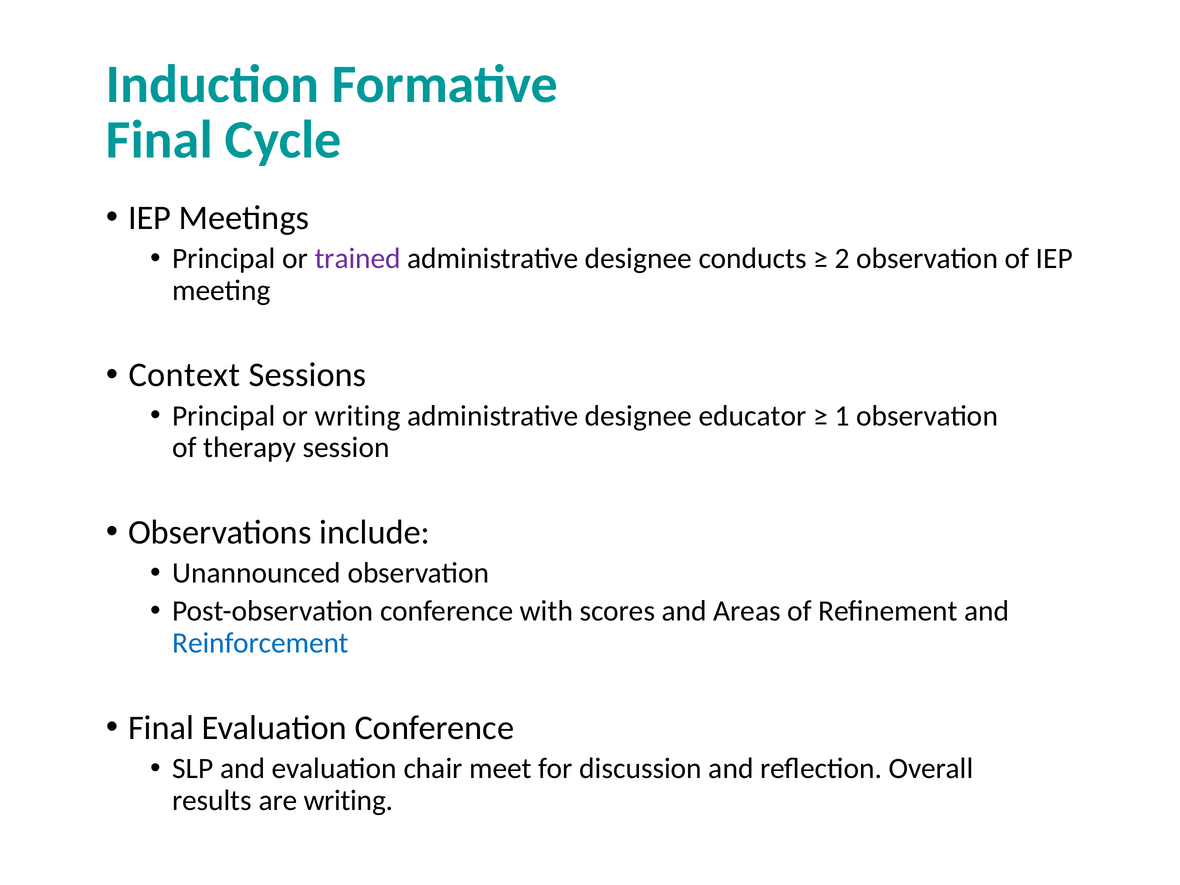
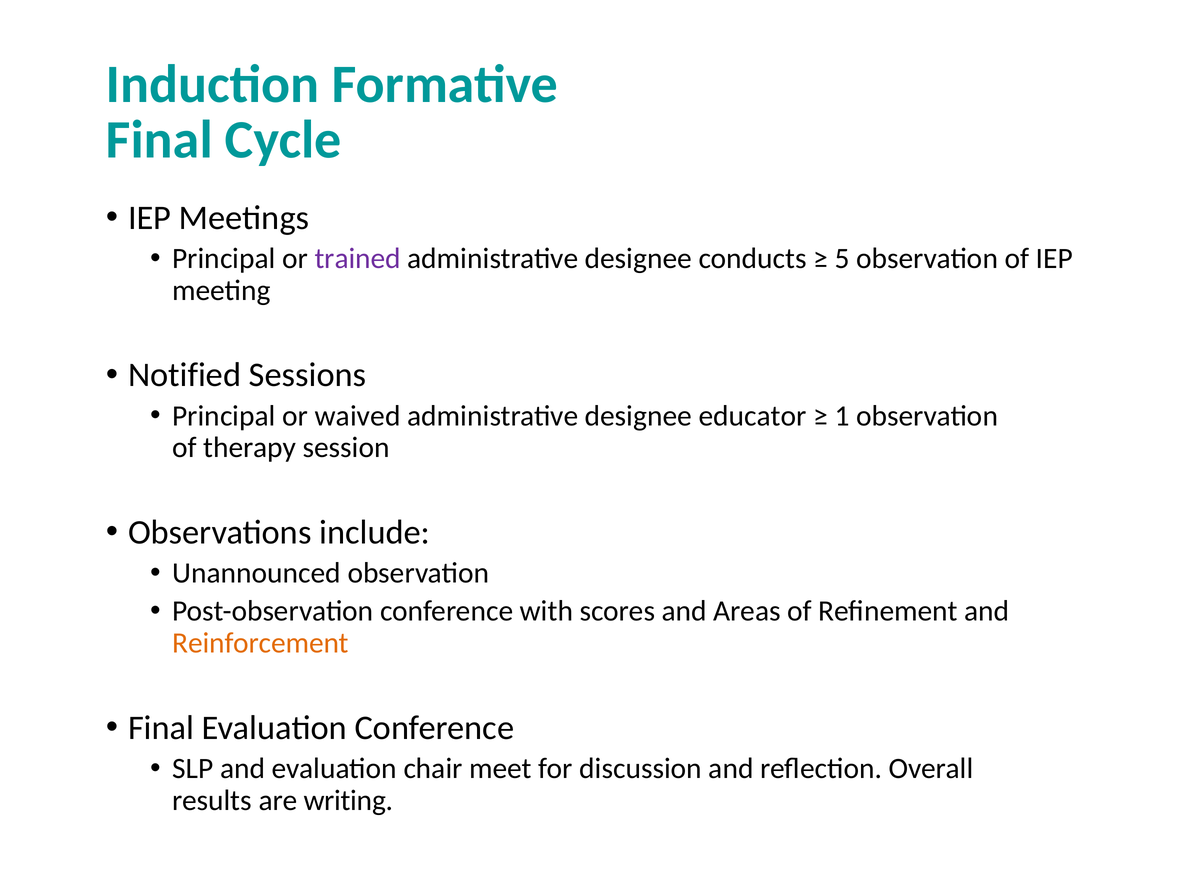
2: 2 -> 5
Context: Context -> Notified
or writing: writing -> waived
Reinforcement colour: blue -> orange
